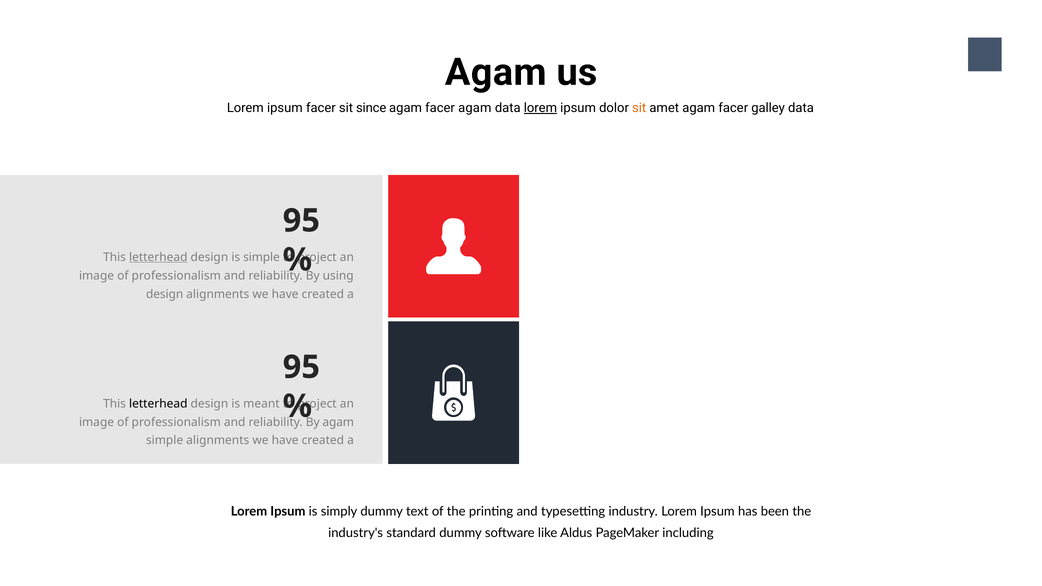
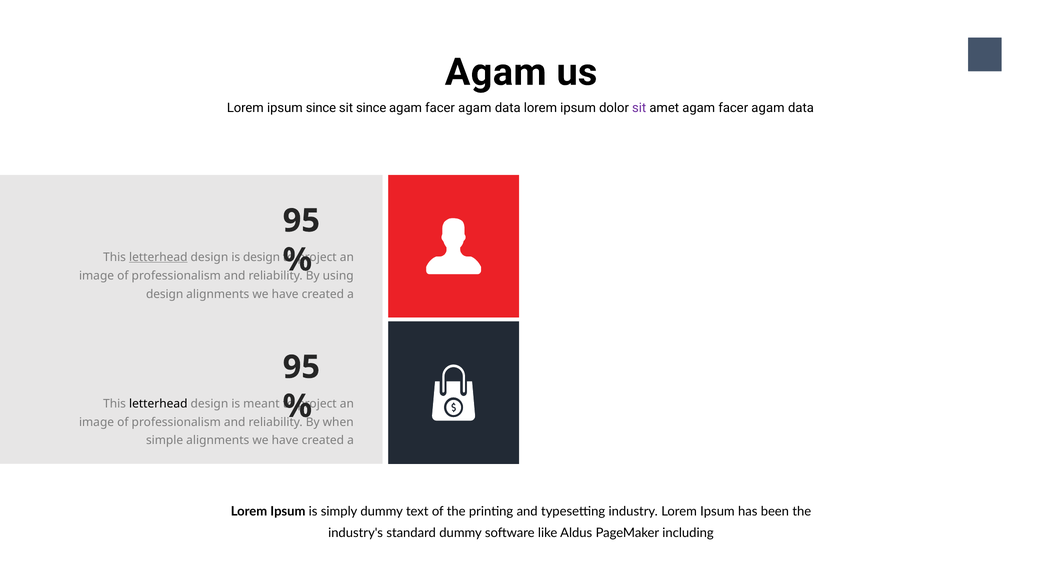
ipsum facer: facer -> since
lorem at (540, 108) underline: present -> none
sit at (639, 108) colour: orange -> purple
amet agam facer galley: galley -> agam
is simple: simple -> design
agam at (338, 422): agam -> when
